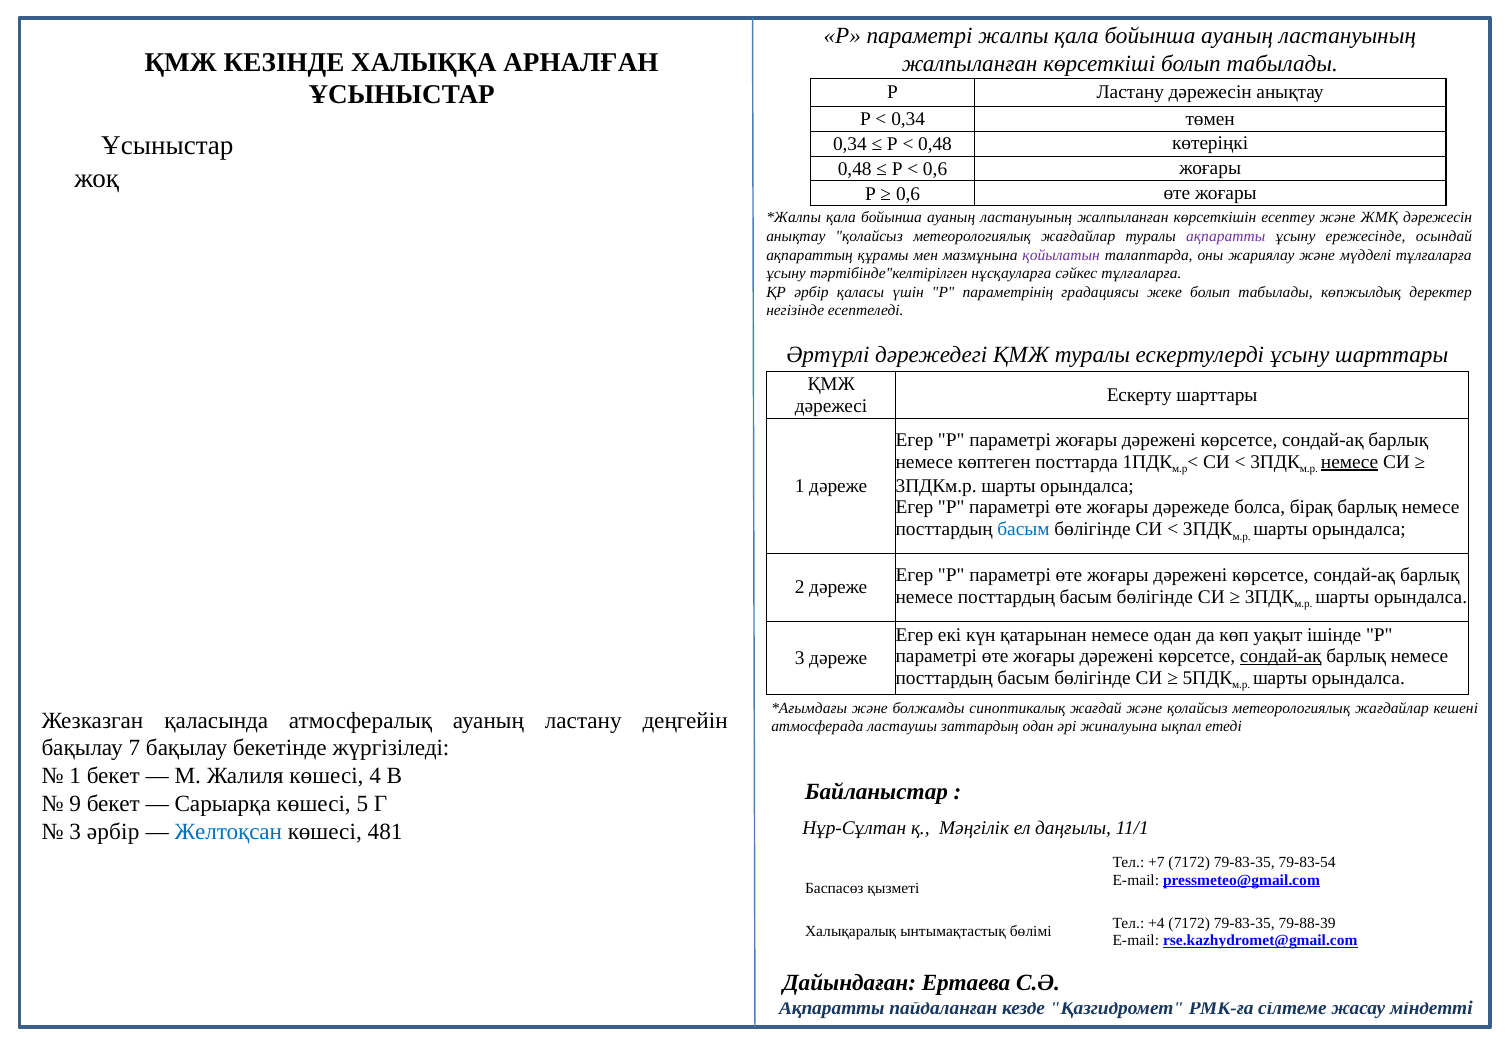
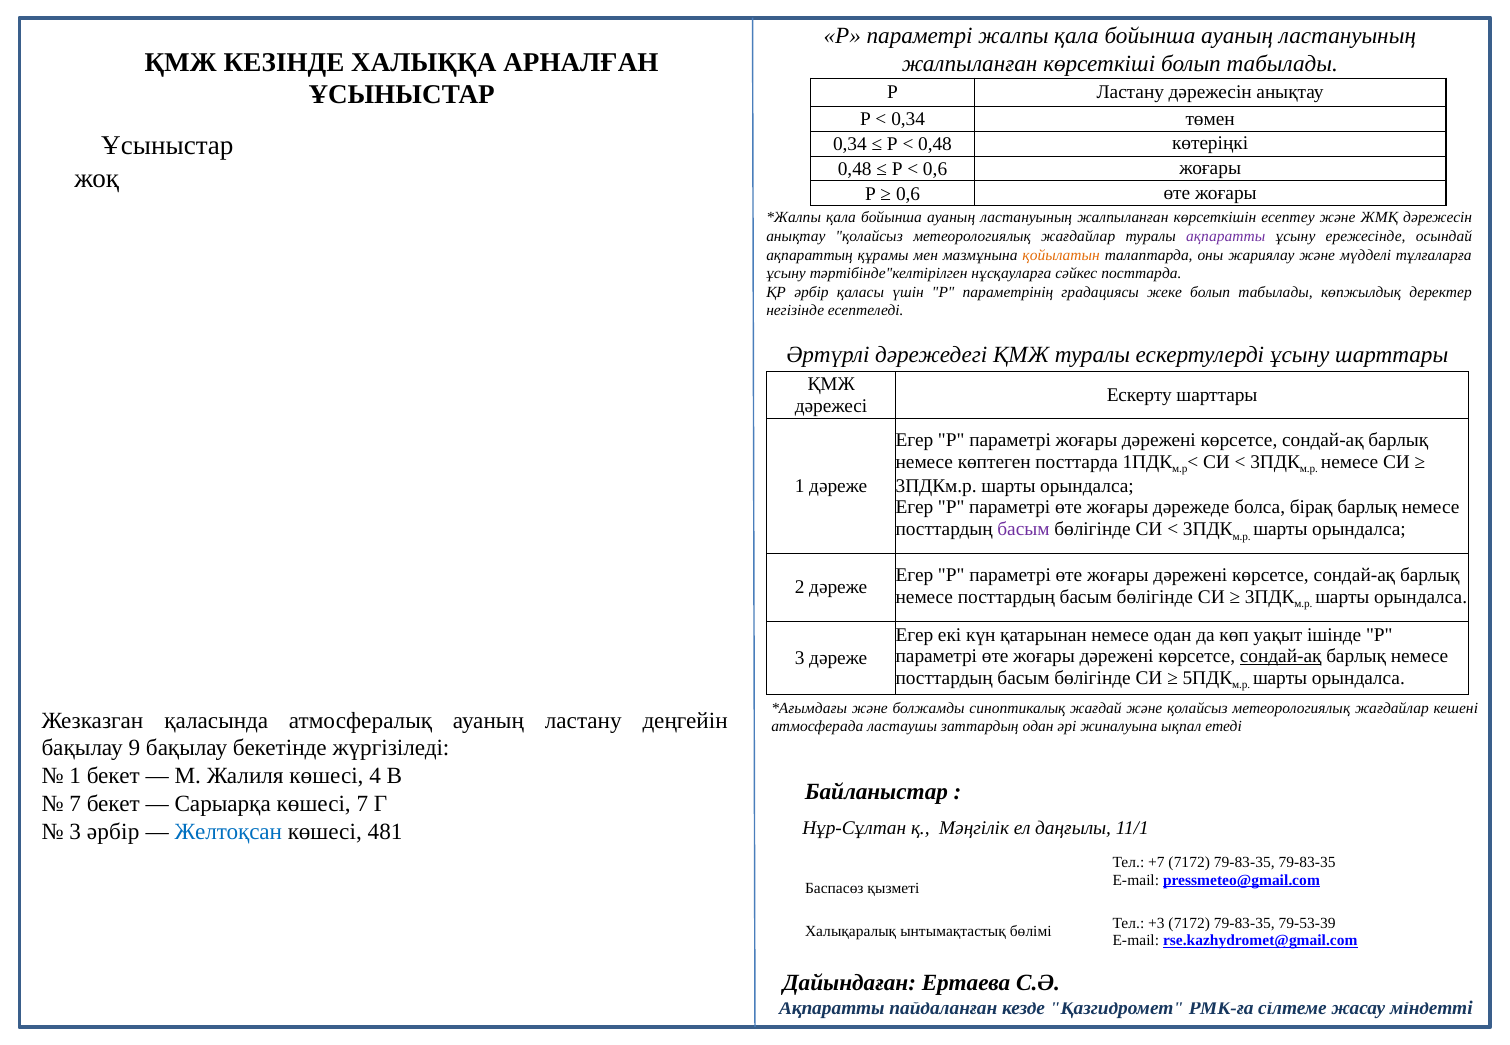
қойылатын colour: purple -> orange
сәйкес тұлғаларға: тұлғаларға -> посттарда
немесе at (1349, 462) underline: present -> none
басым at (1023, 529) colour: blue -> purple
7: 7 -> 9
9 at (75, 804): 9 -> 7
көшесі 5: 5 -> 7
79-83-35 79-83-54: 79-83-54 -> 79-83-35
+4: +4 -> +3
79-88-39: 79-88-39 -> 79-53-39
